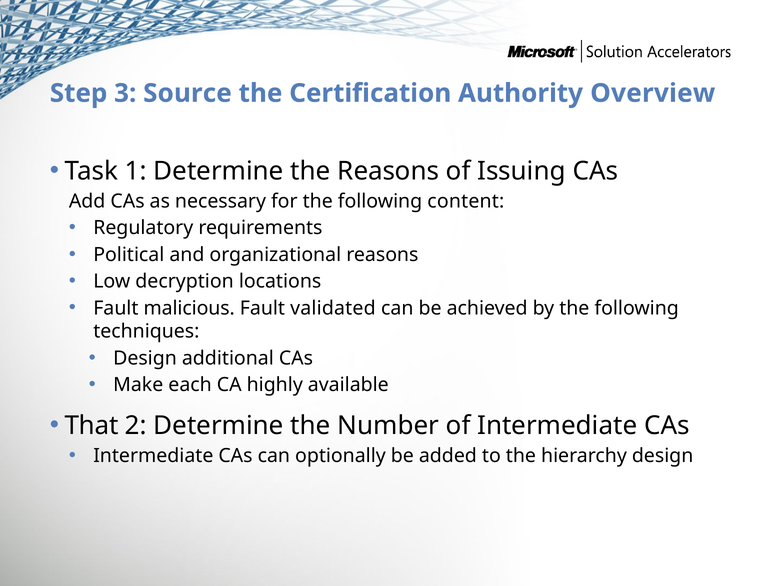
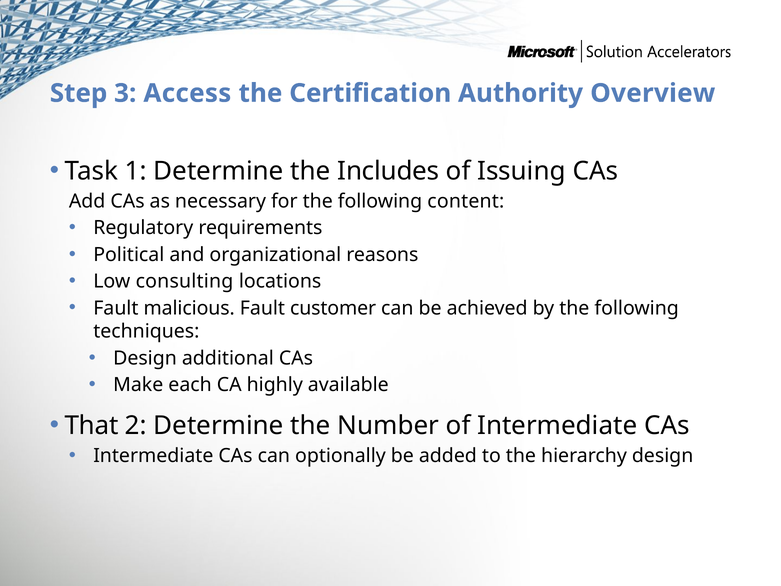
Source: Source -> Access
the Reasons: Reasons -> Includes
decryption: decryption -> consulting
validated: validated -> customer
